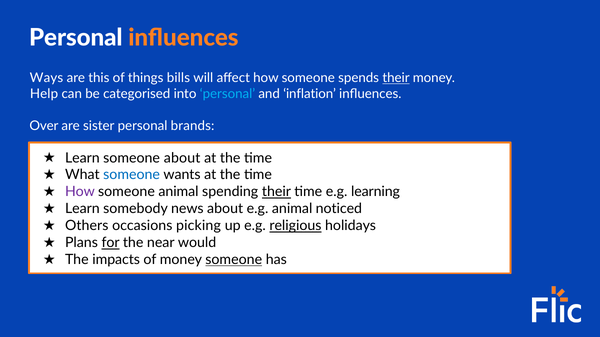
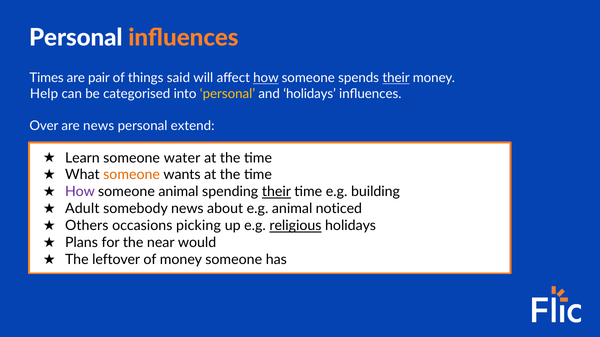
Ways: Ways -> Times
this: this -> pair
bills: bills -> said
how at (266, 78) underline: none -> present
personal at (227, 94) colour: light blue -> yellow
and inflation: inflation -> holidays
are sister: sister -> news
brands: brands -> extend
someone about: about -> water
someone at (132, 175) colour: blue -> orange
learning: learning -> building
Learn at (82, 209): Learn -> Adult
for underline: present -> none
impacts: impacts -> leftover
someone at (234, 260) underline: present -> none
